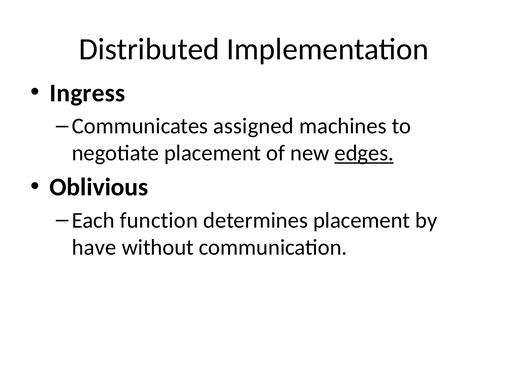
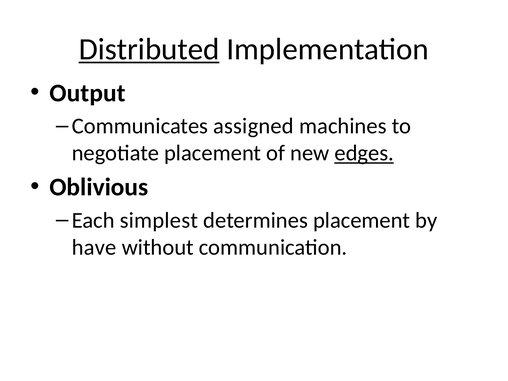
Distributed underline: none -> present
Ingress: Ingress -> Output
function: function -> simplest
